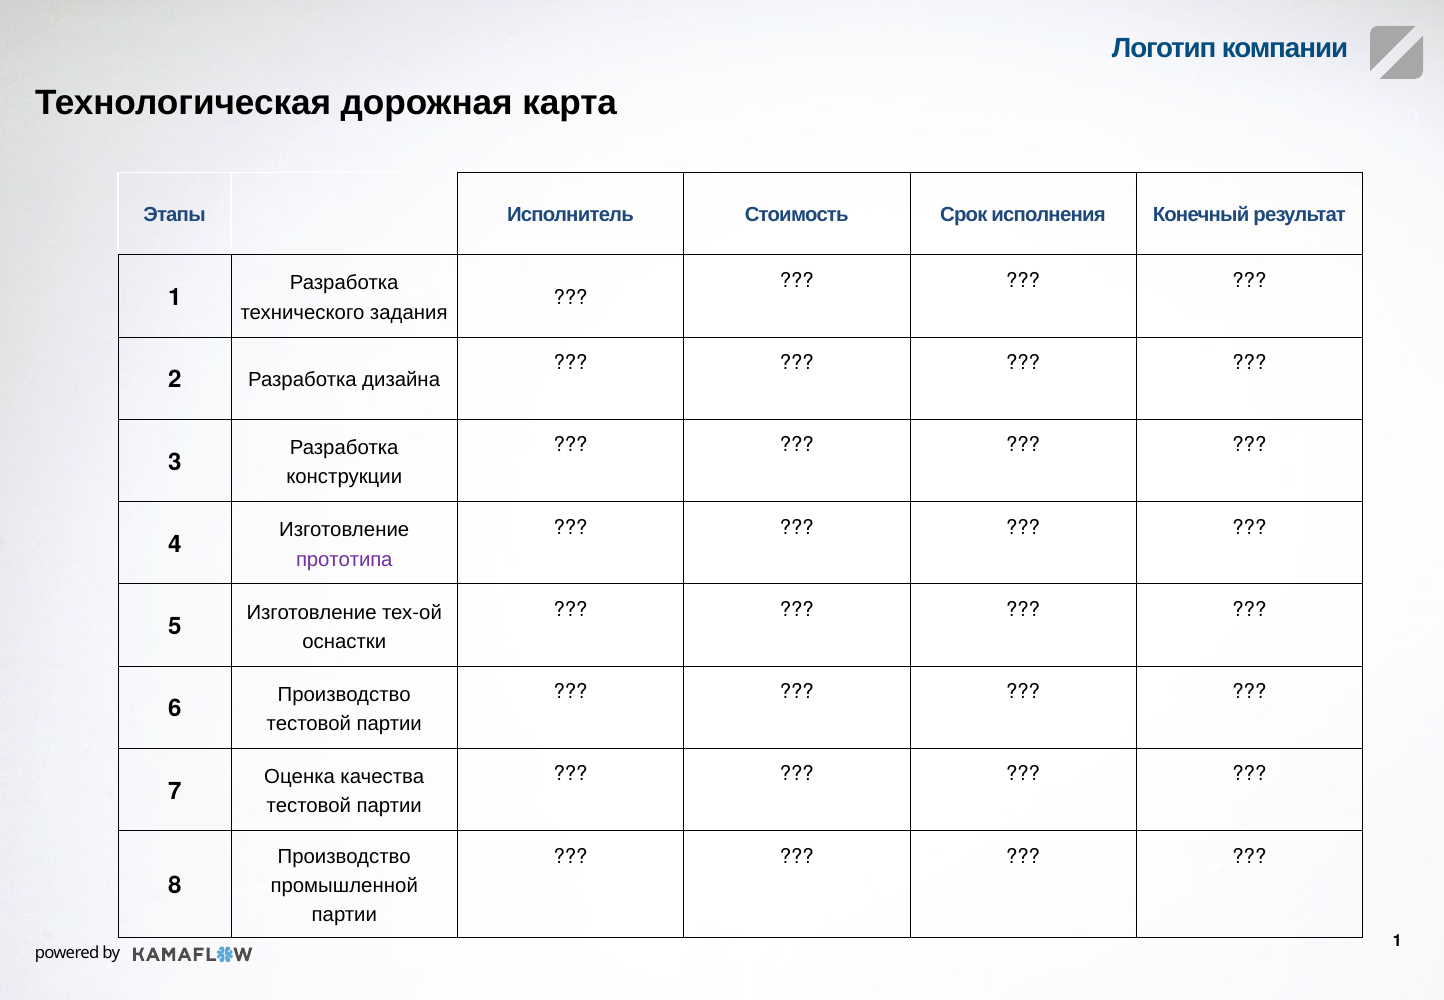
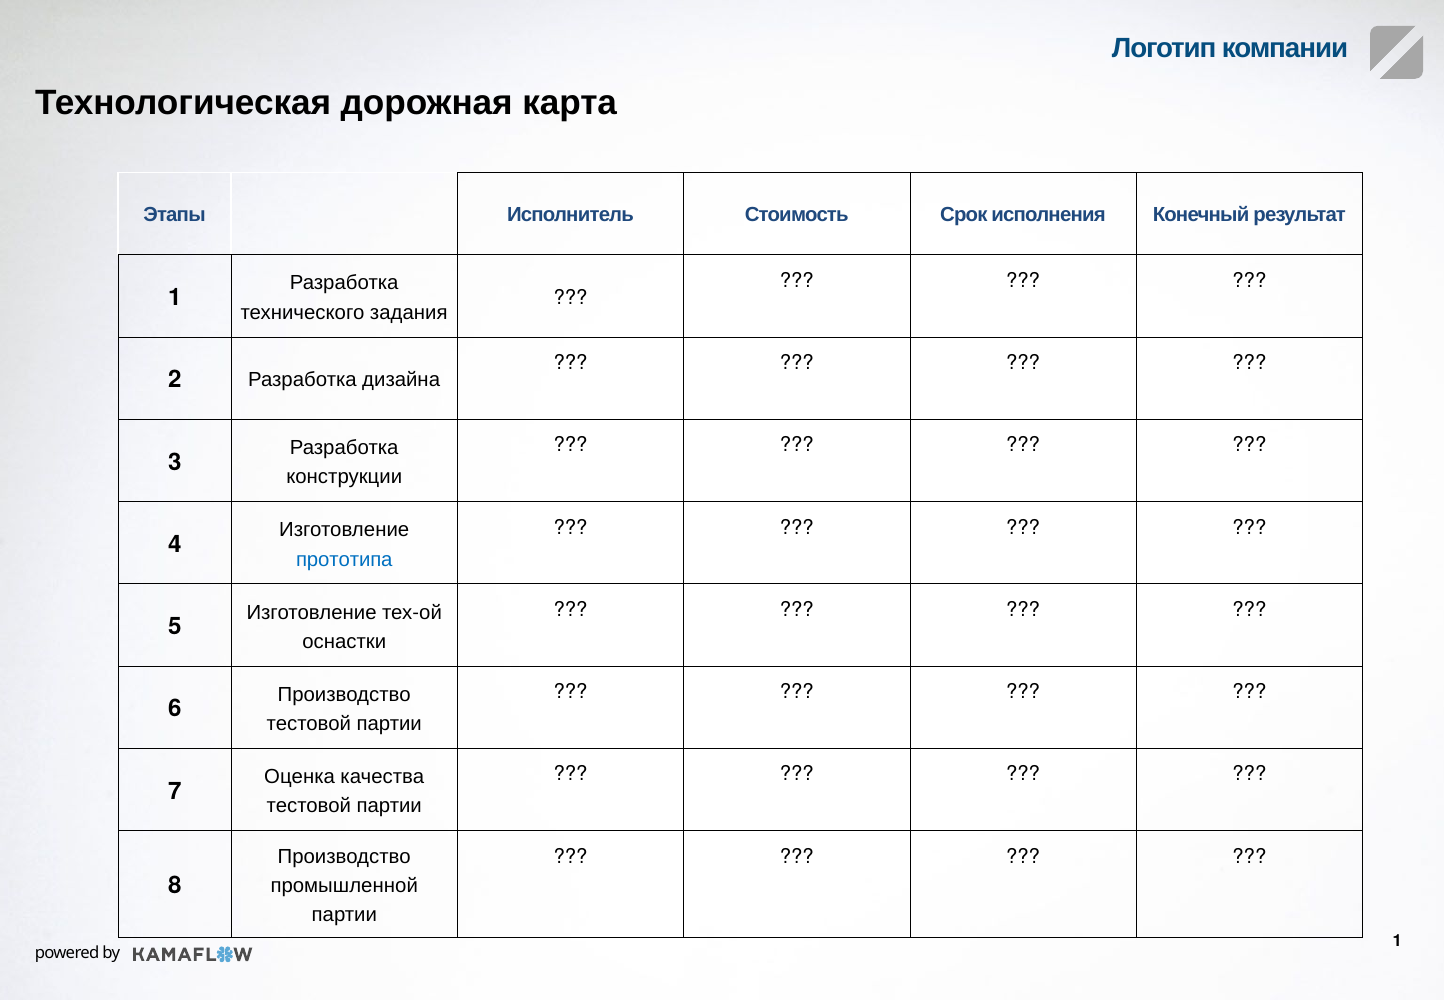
прототипа colour: purple -> blue
